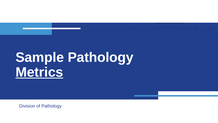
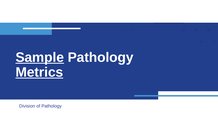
Sample underline: none -> present
